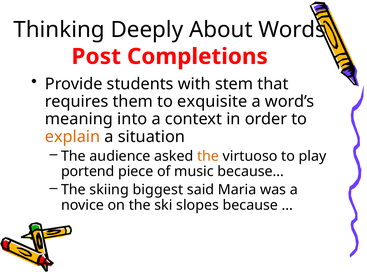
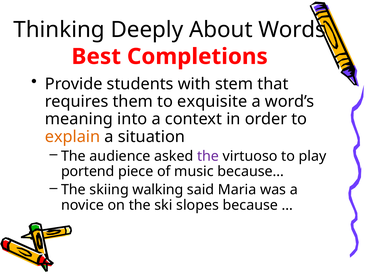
Post: Post -> Best
the at (208, 156) colour: orange -> purple
biggest: biggest -> walking
